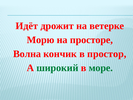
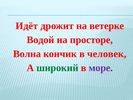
Морю: Морю -> Водой
простор: простор -> человек
море colour: green -> purple
